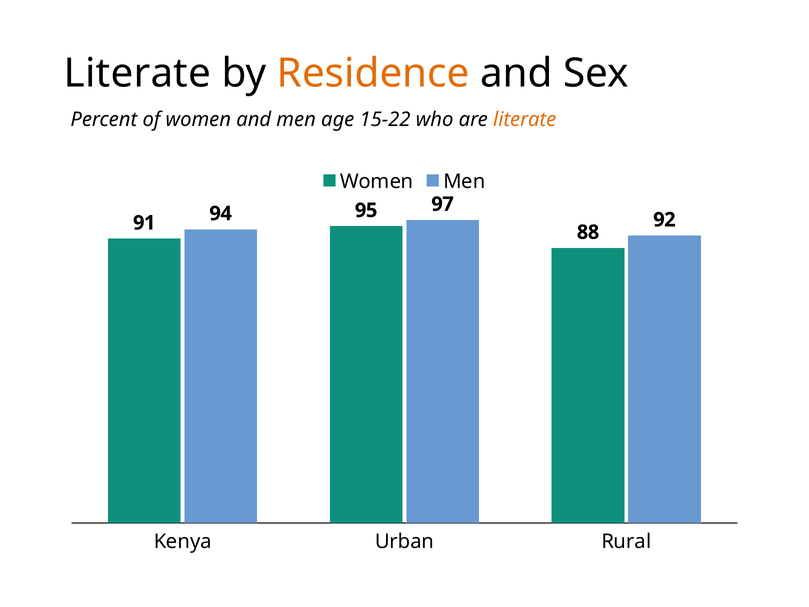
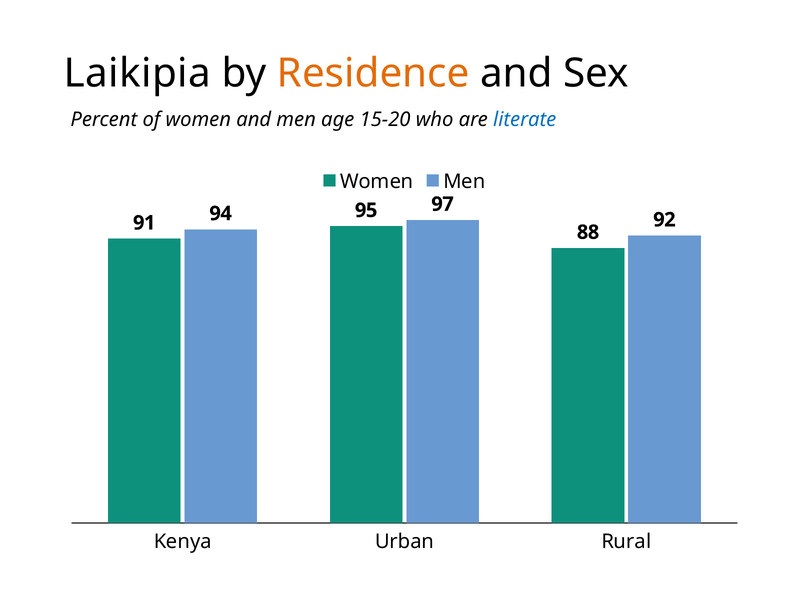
Literate at (137, 73): Literate -> Laikipia
15-22: 15-22 -> 15-20
literate at (525, 119) colour: orange -> blue
